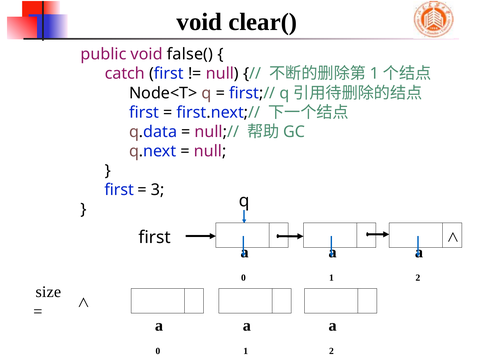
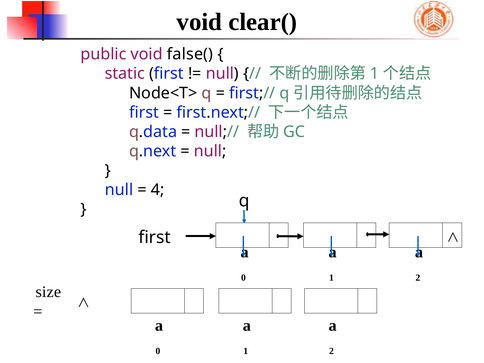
catch: catch -> static
first at (119, 190): first -> null
3: 3 -> 4
